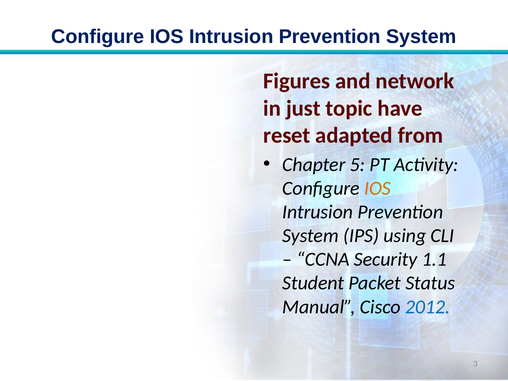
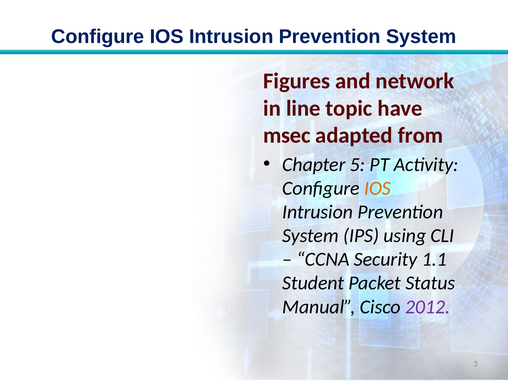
just: just -> line
reset: reset -> msec
2012 colour: blue -> purple
